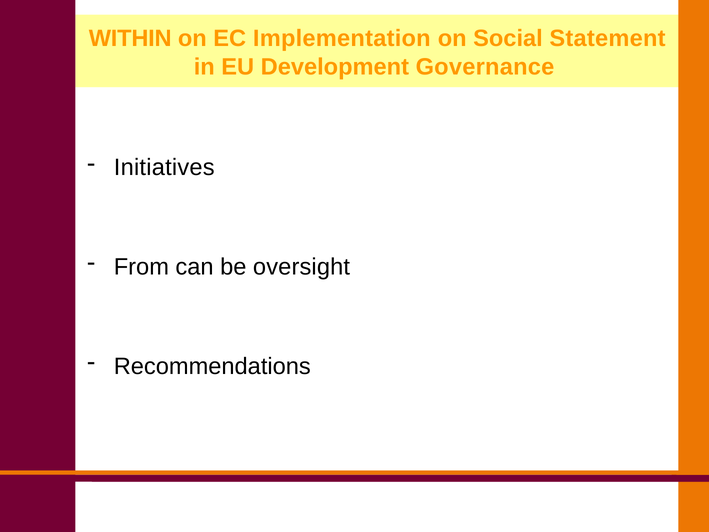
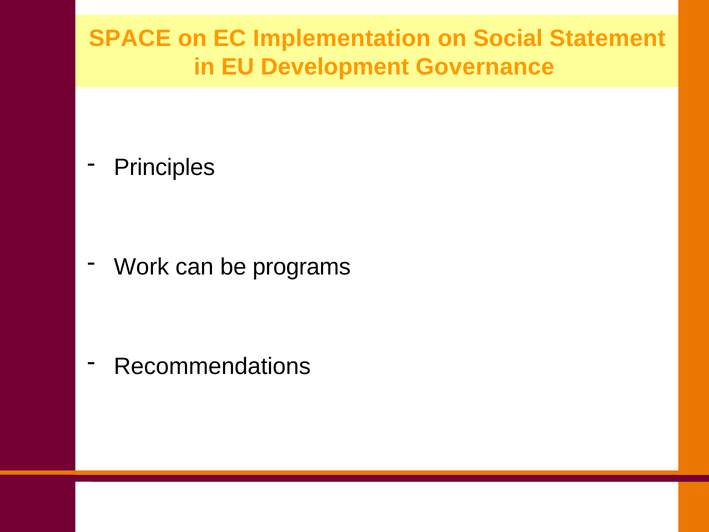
WITHIN: WITHIN -> SPACE
Initiatives: Initiatives -> Principles
From: From -> Work
oversight: oversight -> programs
